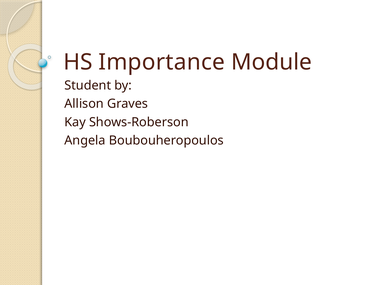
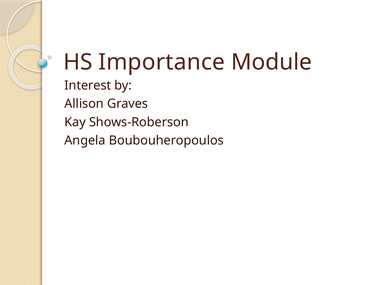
Student: Student -> Interest
